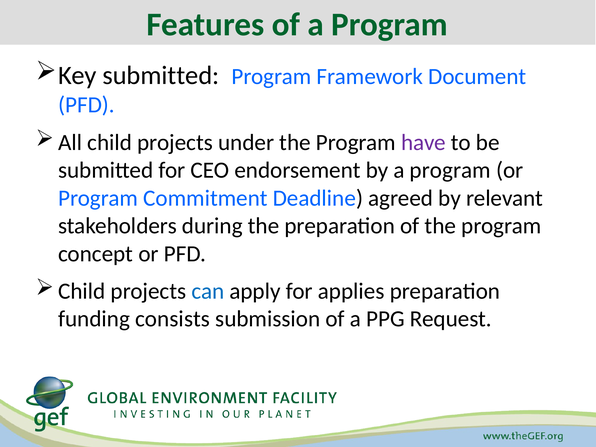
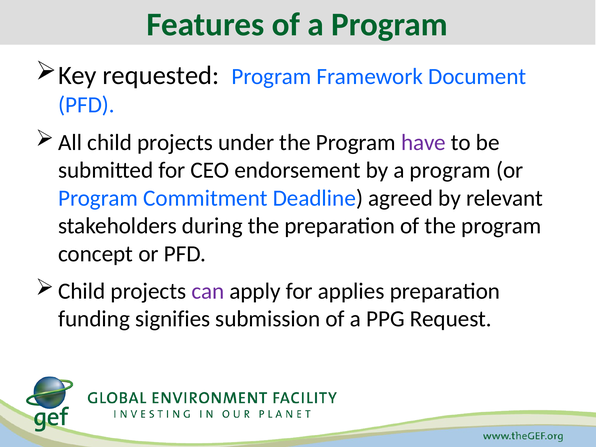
Key submitted: submitted -> requested
can colour: blue -> purple
consists: consists -> signifies
